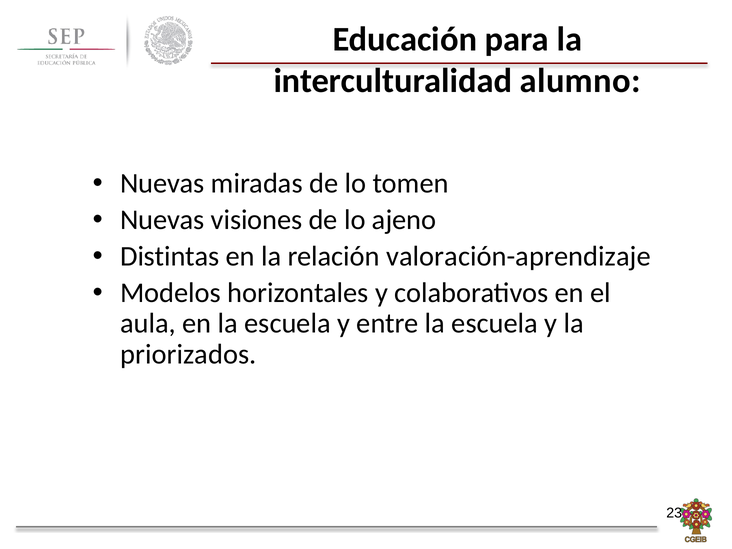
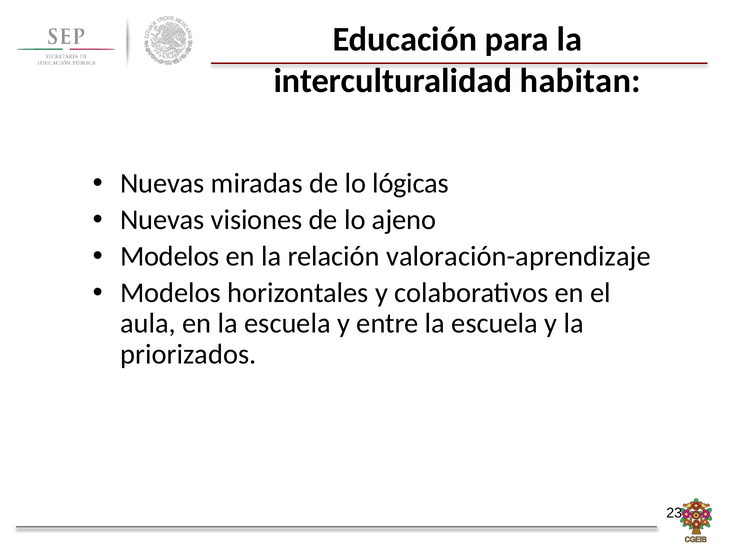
alumno: alumno -> habitan
tomen: tomen -> lógicas
Distintas at (170, 256): Distintas -> Modelos
